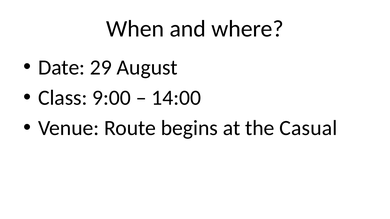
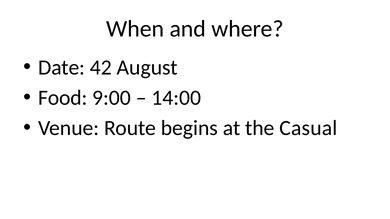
29: 29 -> 42
Class: Class -> Food
